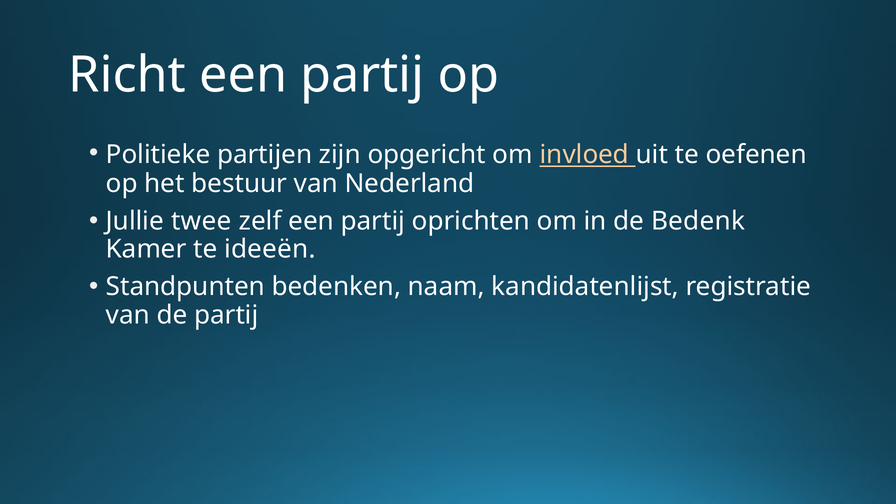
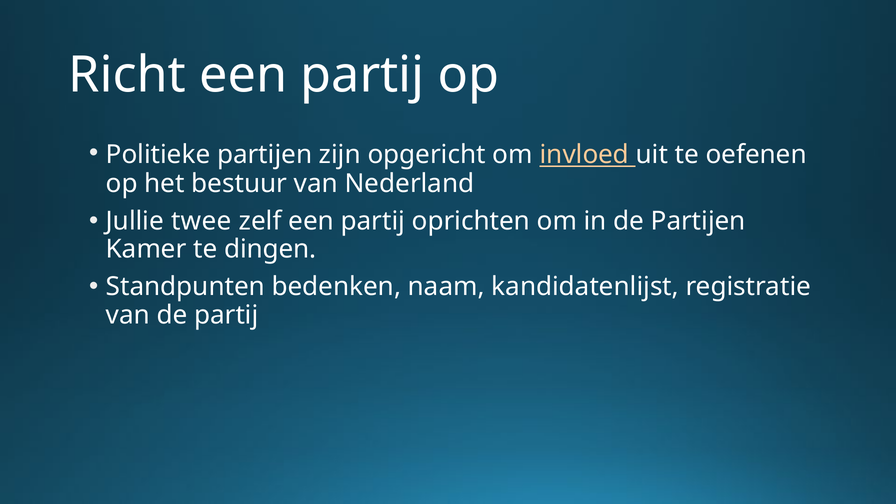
de Bedenk: Bedenk -> Partijen
ideeën: ideeën -> dingen
